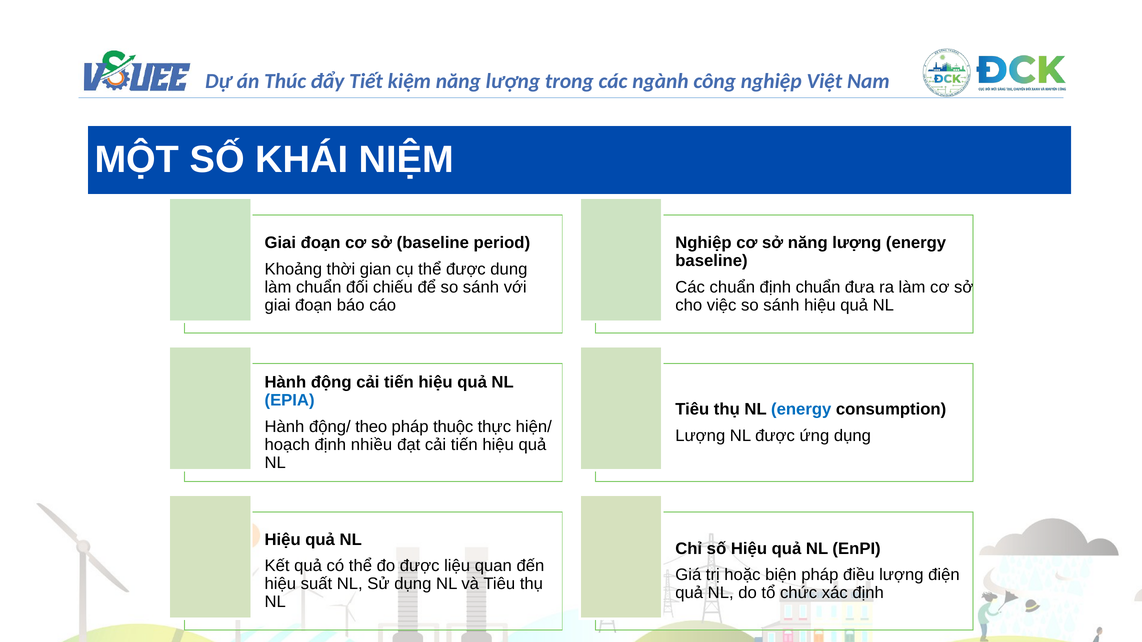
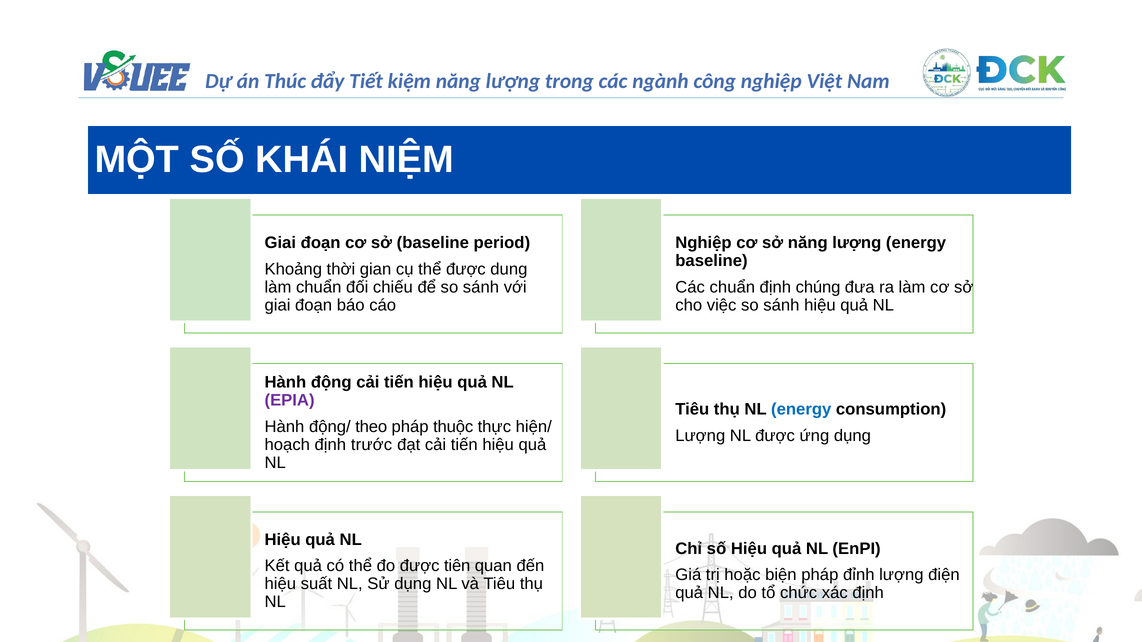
định chuẩn: chuẩn -> chúng
EPIA colour: blue -> purple
nhiều: nhiều -> trước
liệu: liệu -> tiên
điều: điều -> đỉnh
